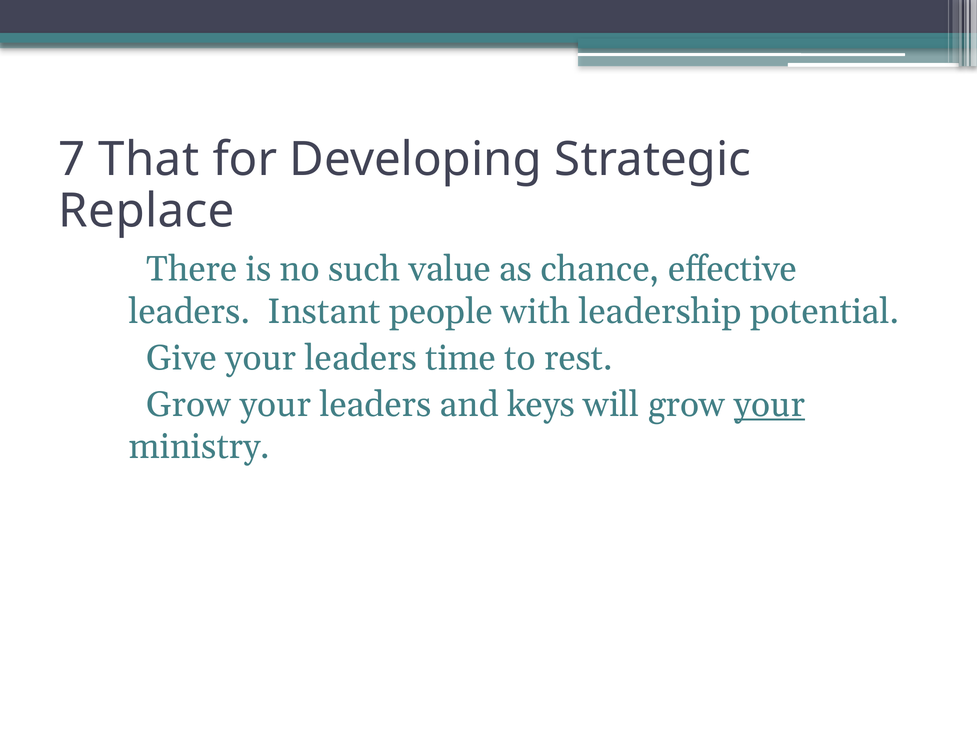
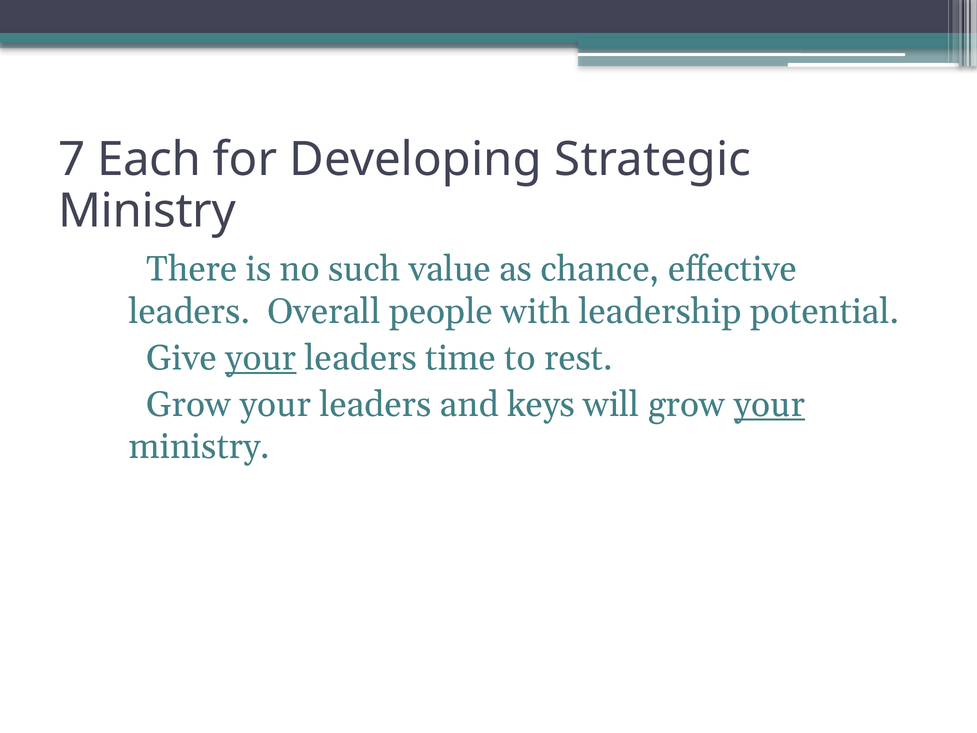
That: That -> Each
Replace at (147, 211): Replace -> Ministry
Instant: Instant -> Overall
your at (261, 358) underline: none -> present
